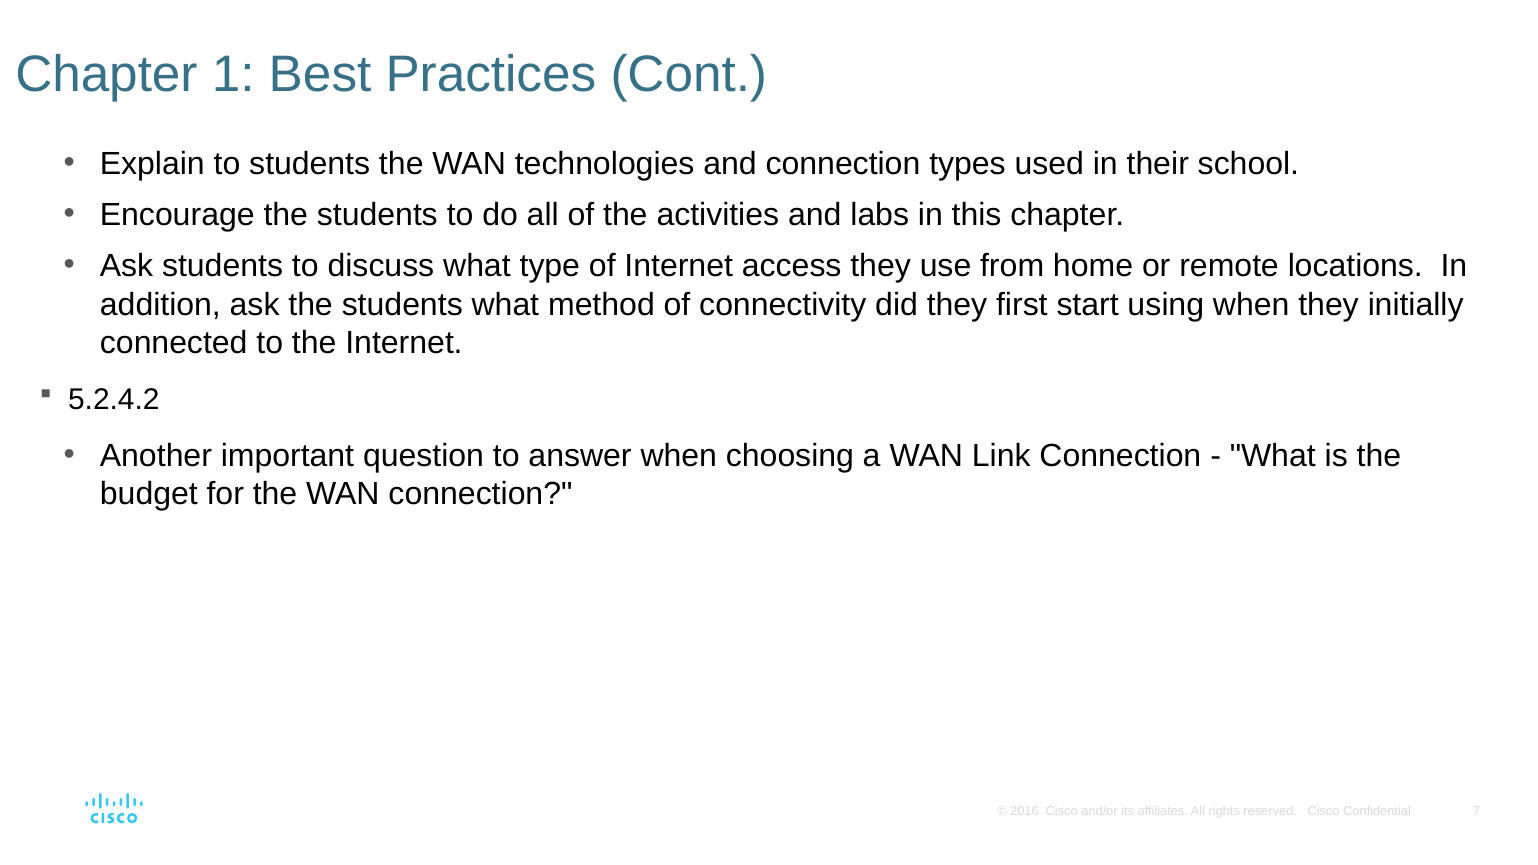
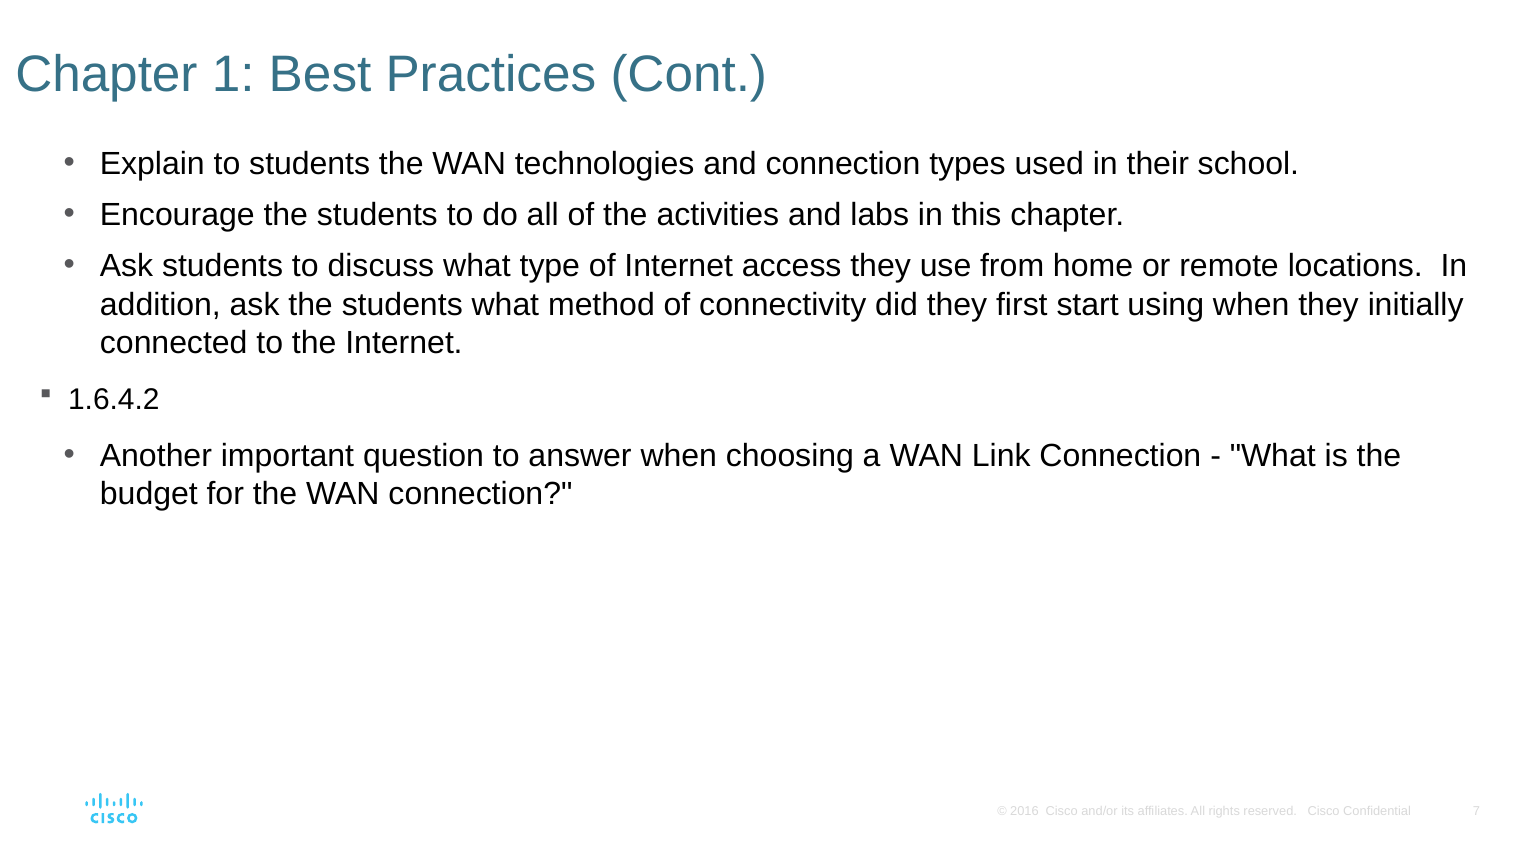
5.2.4.2: 5.2.4.2 -> 1.6.4.2
